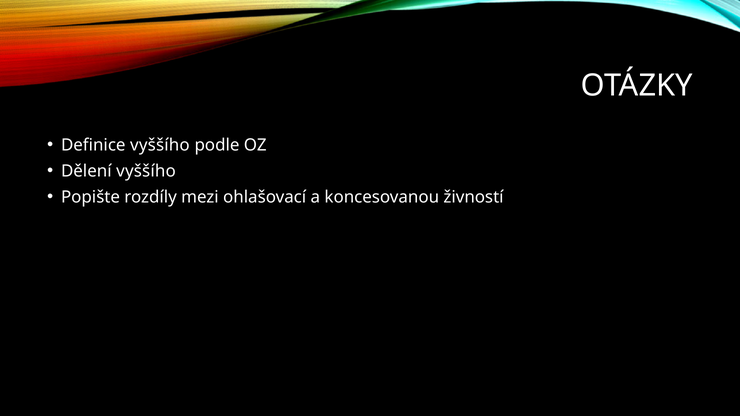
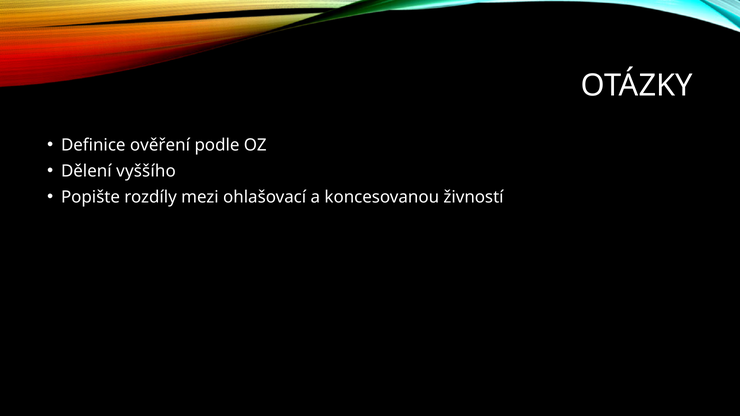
Definice vyššího: vyššího -> ověření
